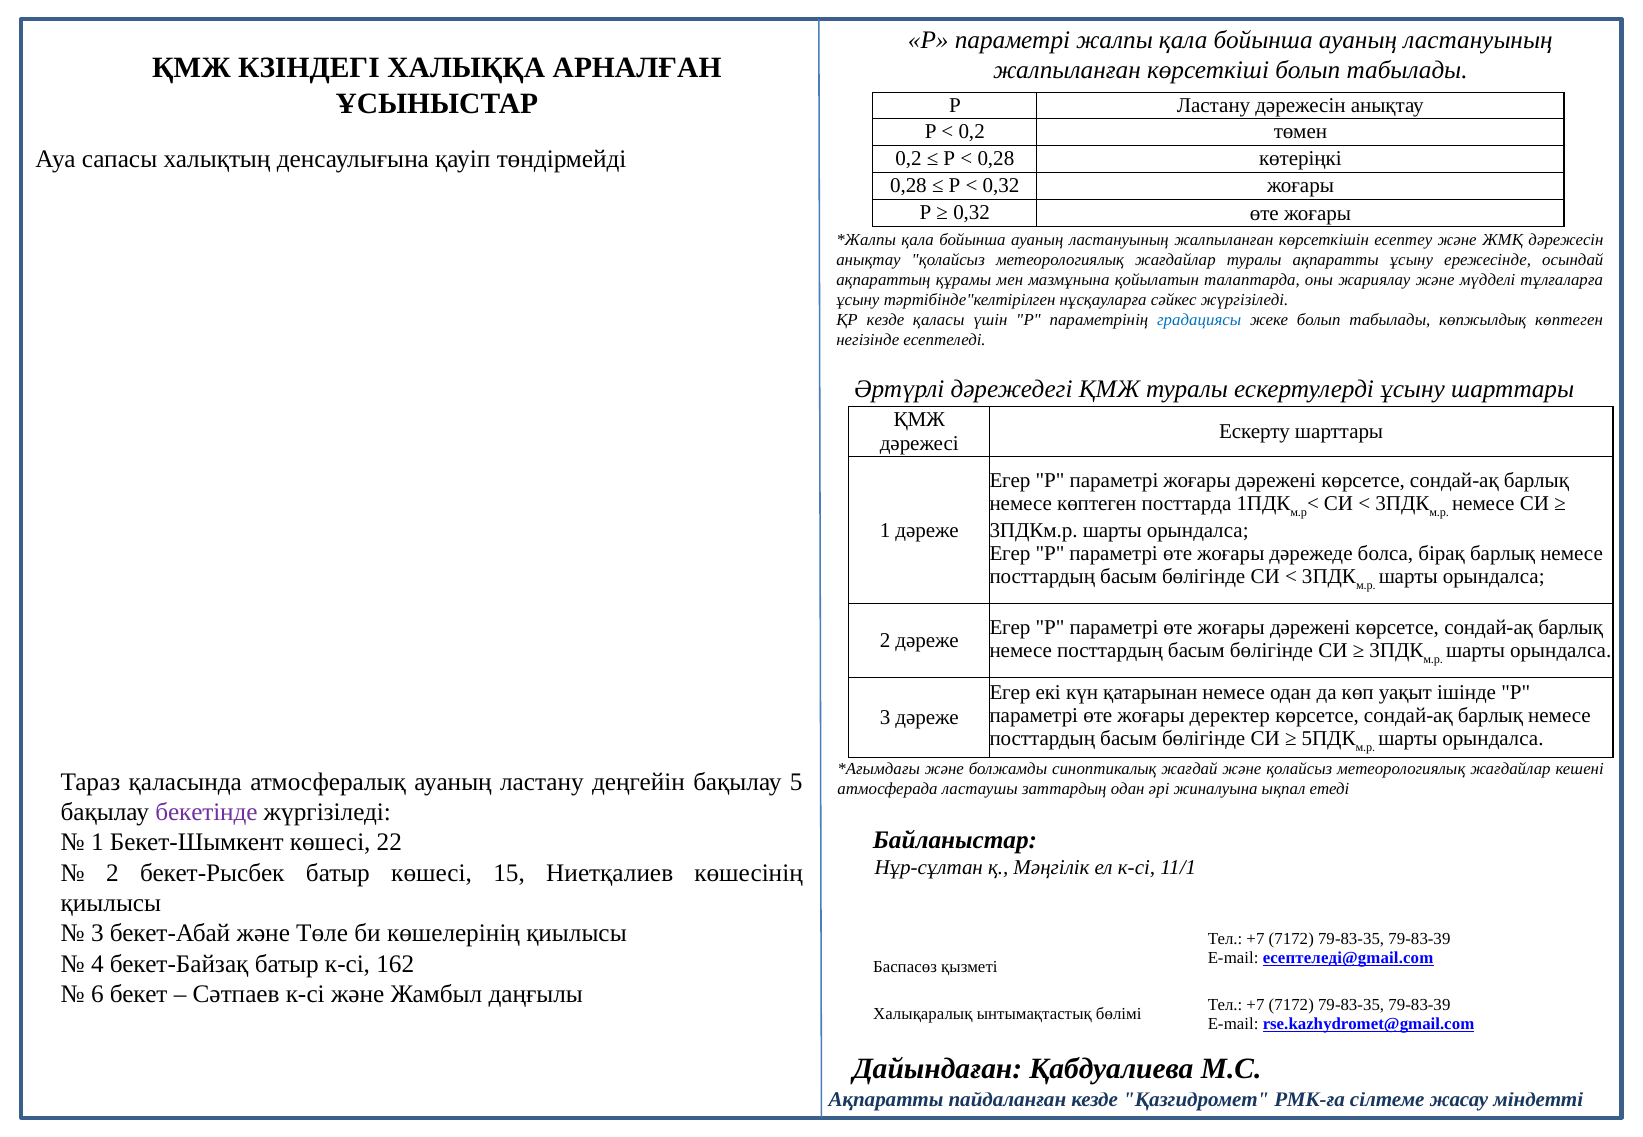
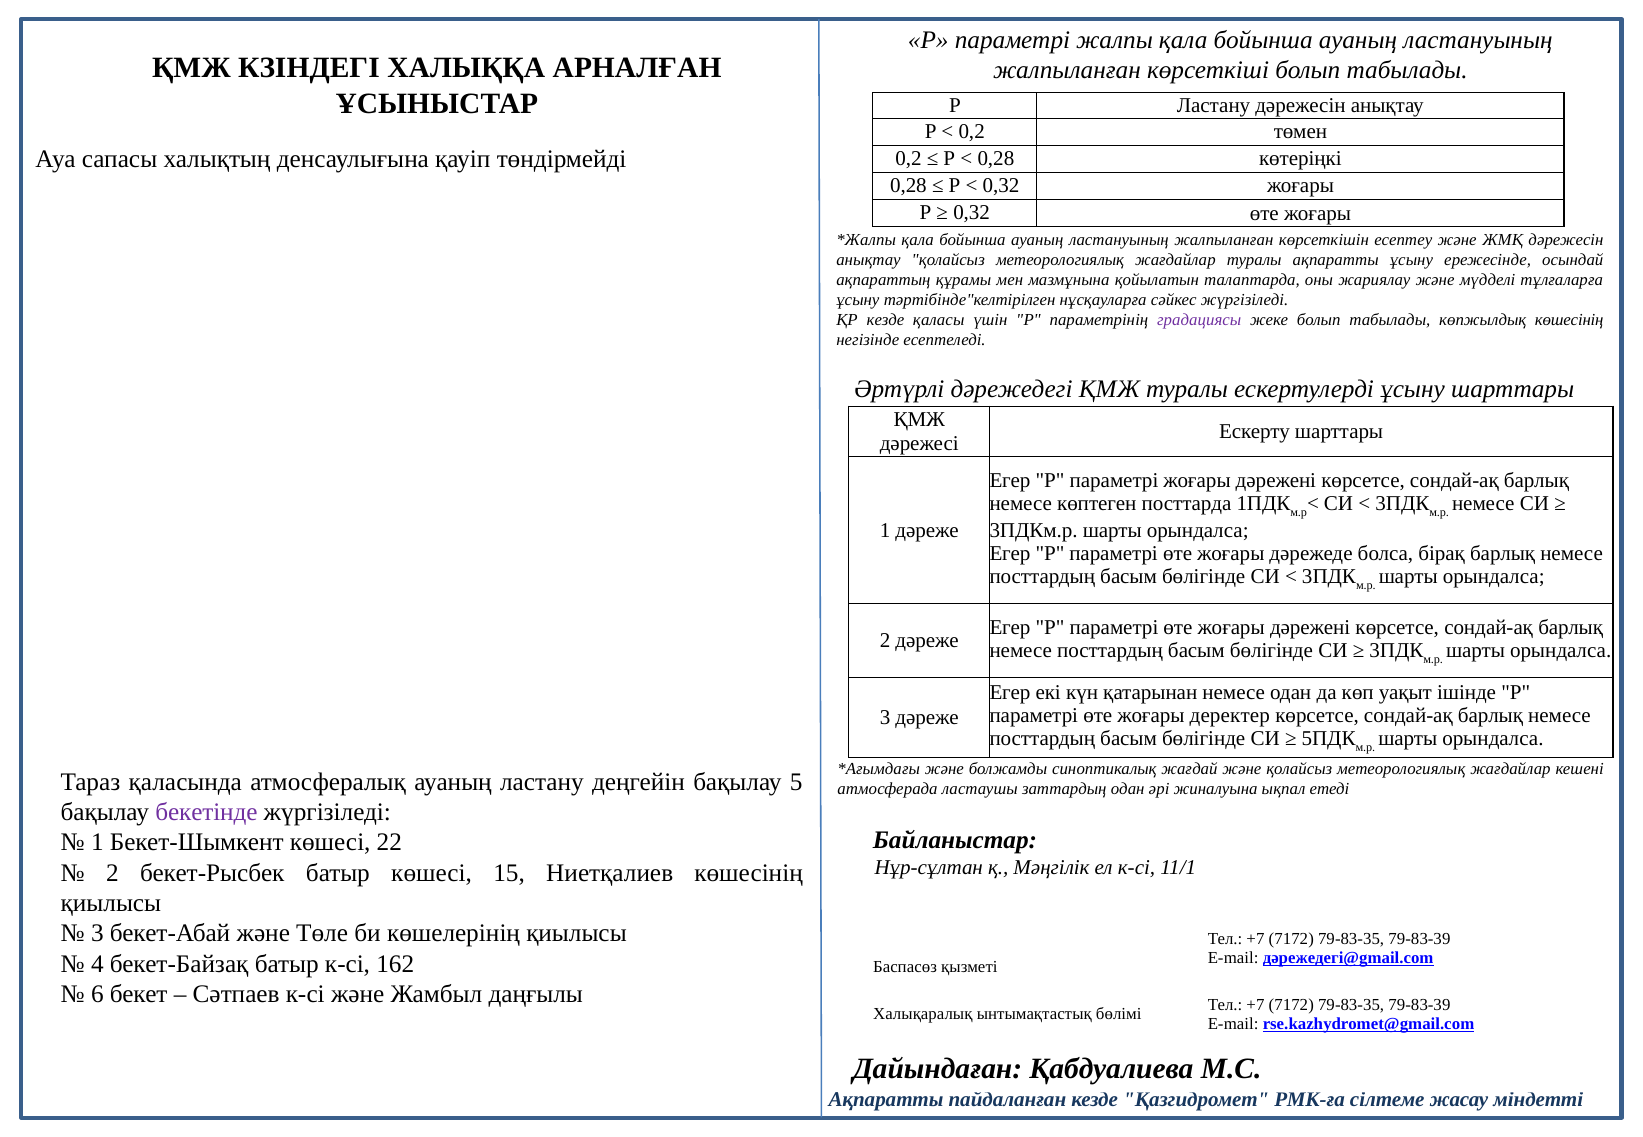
градациясы colour: blue -> purple
көпжылдық көптеген: көптеген -> көшесінің
есептеледі@gmail.com: есептеледі@gmail.com -> дәрежедегі@gmail.com
